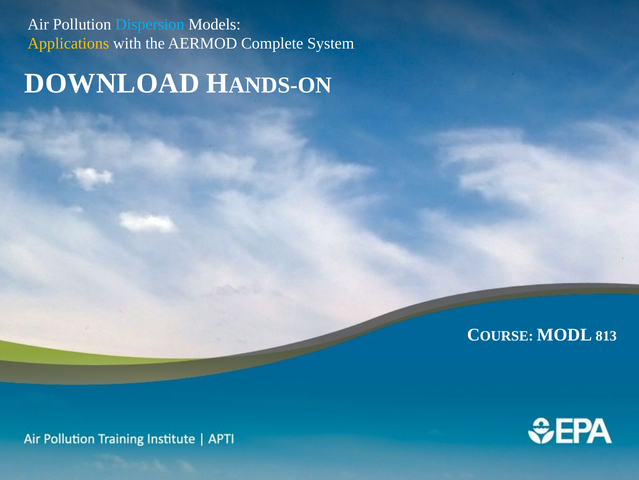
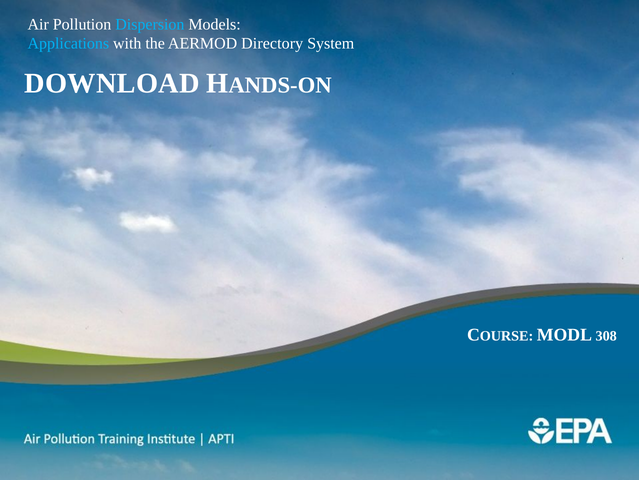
Applications colour: yellow -> light blue
Complete: Complete -> Directory
813: 813 -> 308
